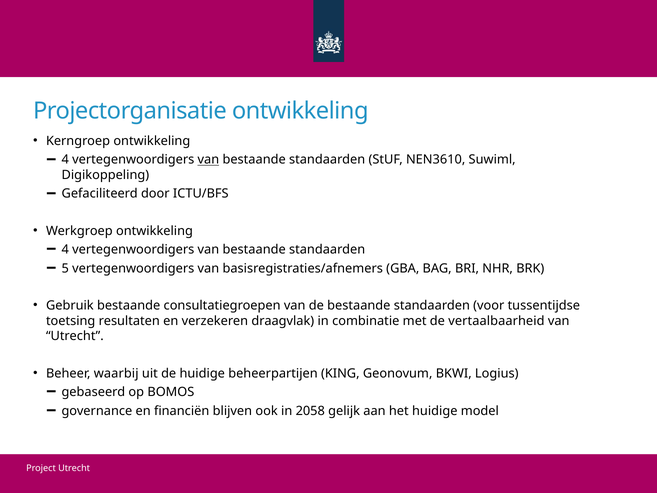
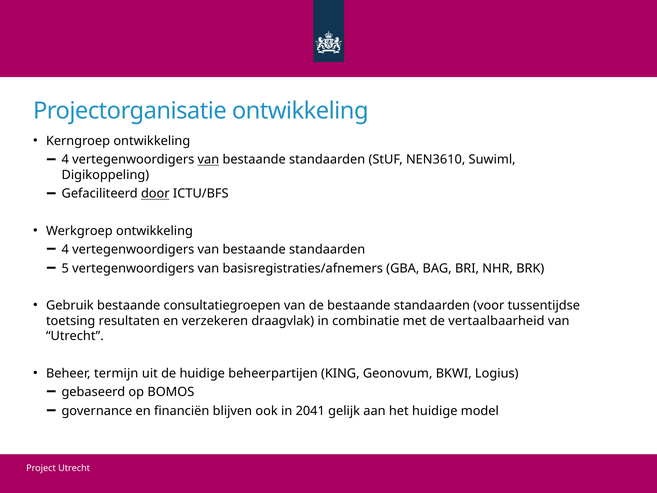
door underline: none -> present
waarbij: waarbij -> termijn
2058: 2058 -> 2041
